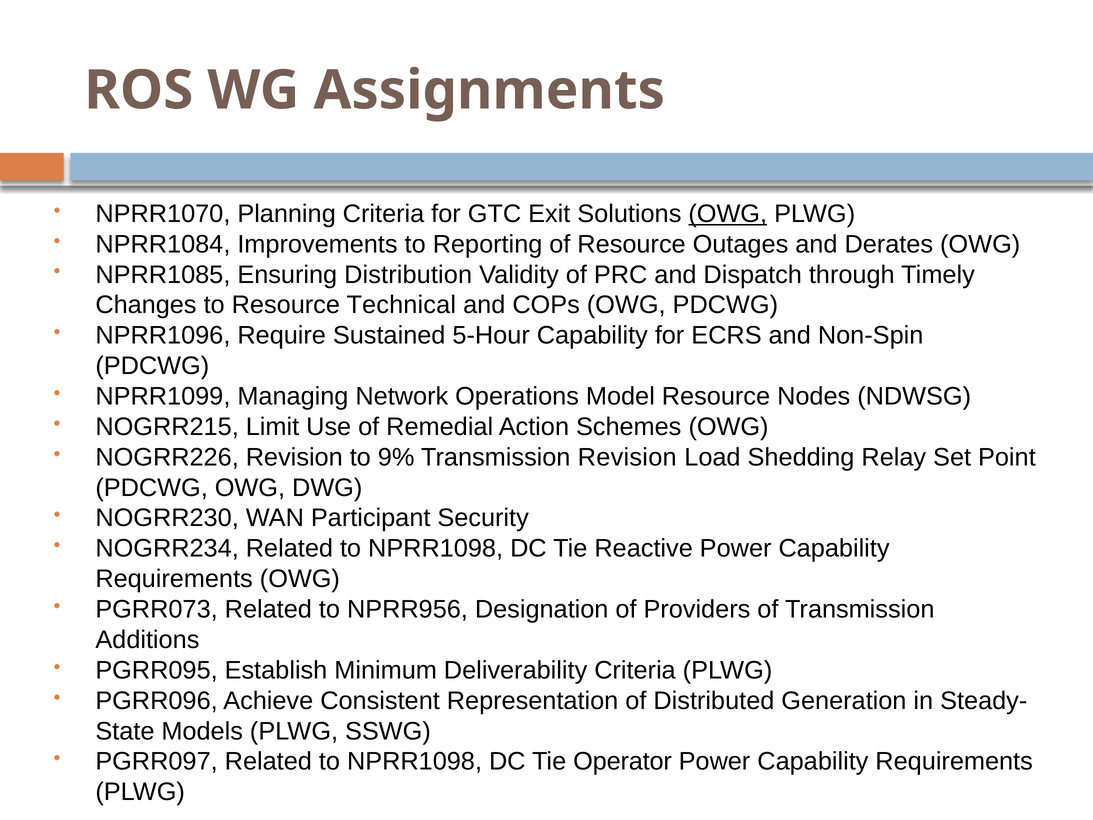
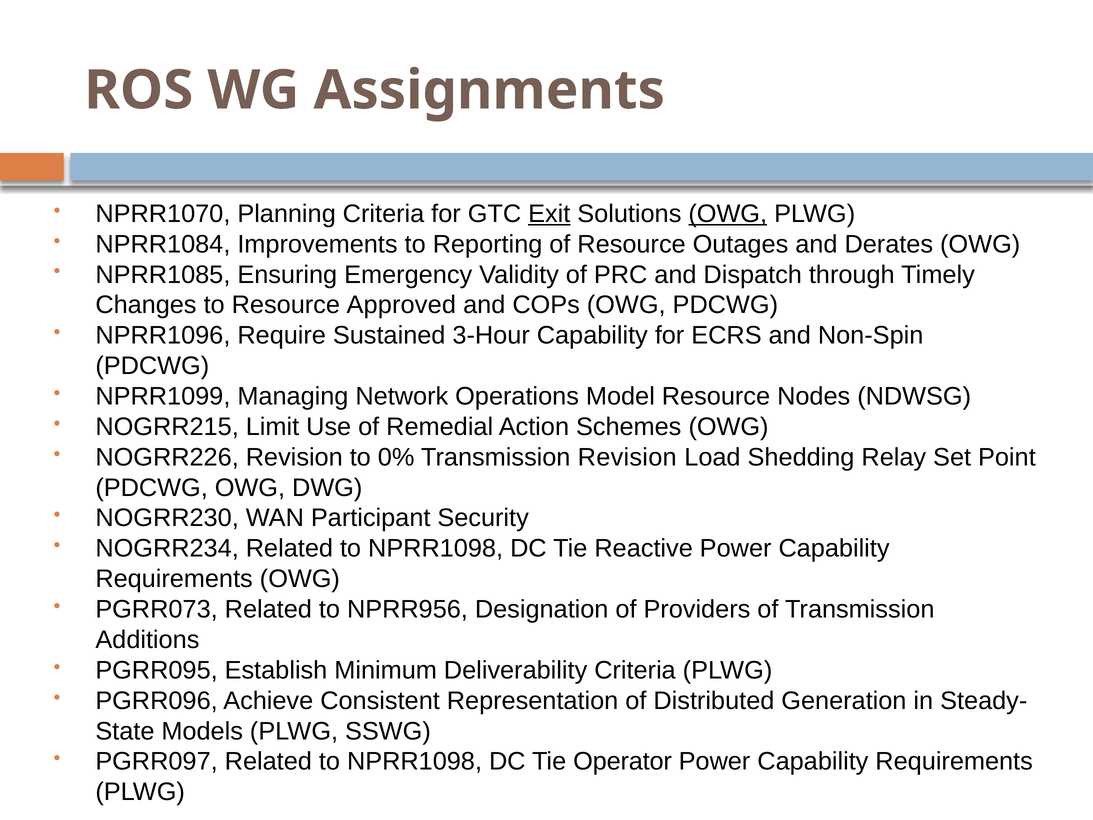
Exit underline: none -> present
Distribution: Distribution -> Emergency
Technical: Technical -> Approved
5-Hour: 5-Hour -> 3-Hour
9%: 9% -> 0%
